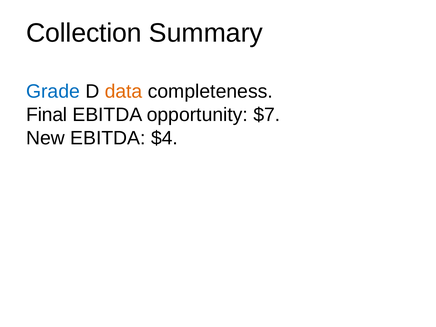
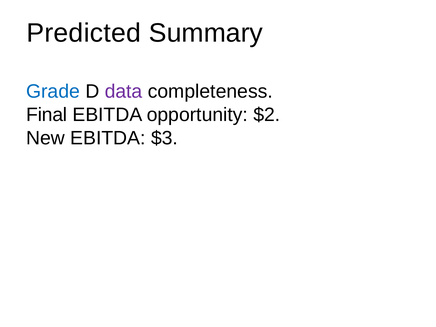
Collection: Collection -> Predicted
data colour: orange -> purple
$7: $7 -> $2
$4: $4 -> $3
